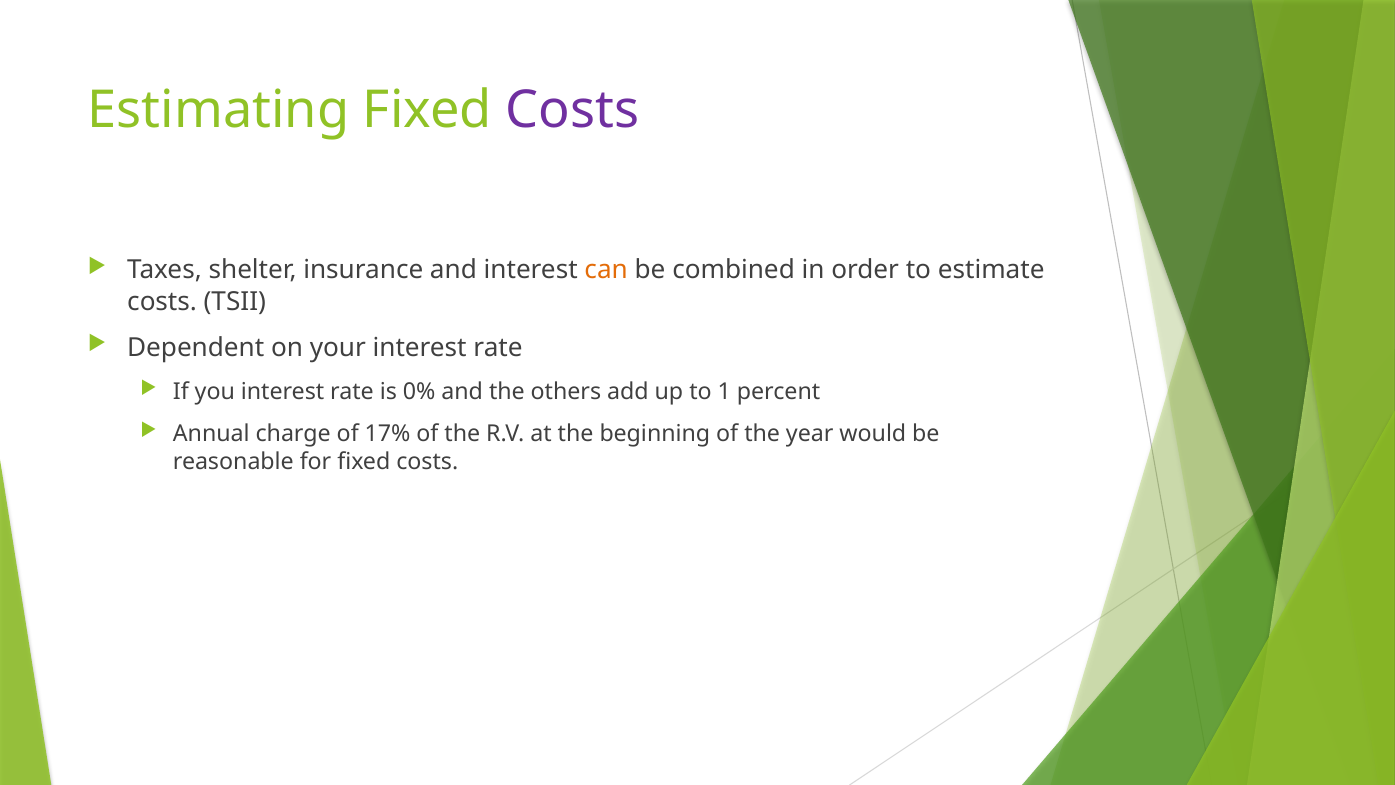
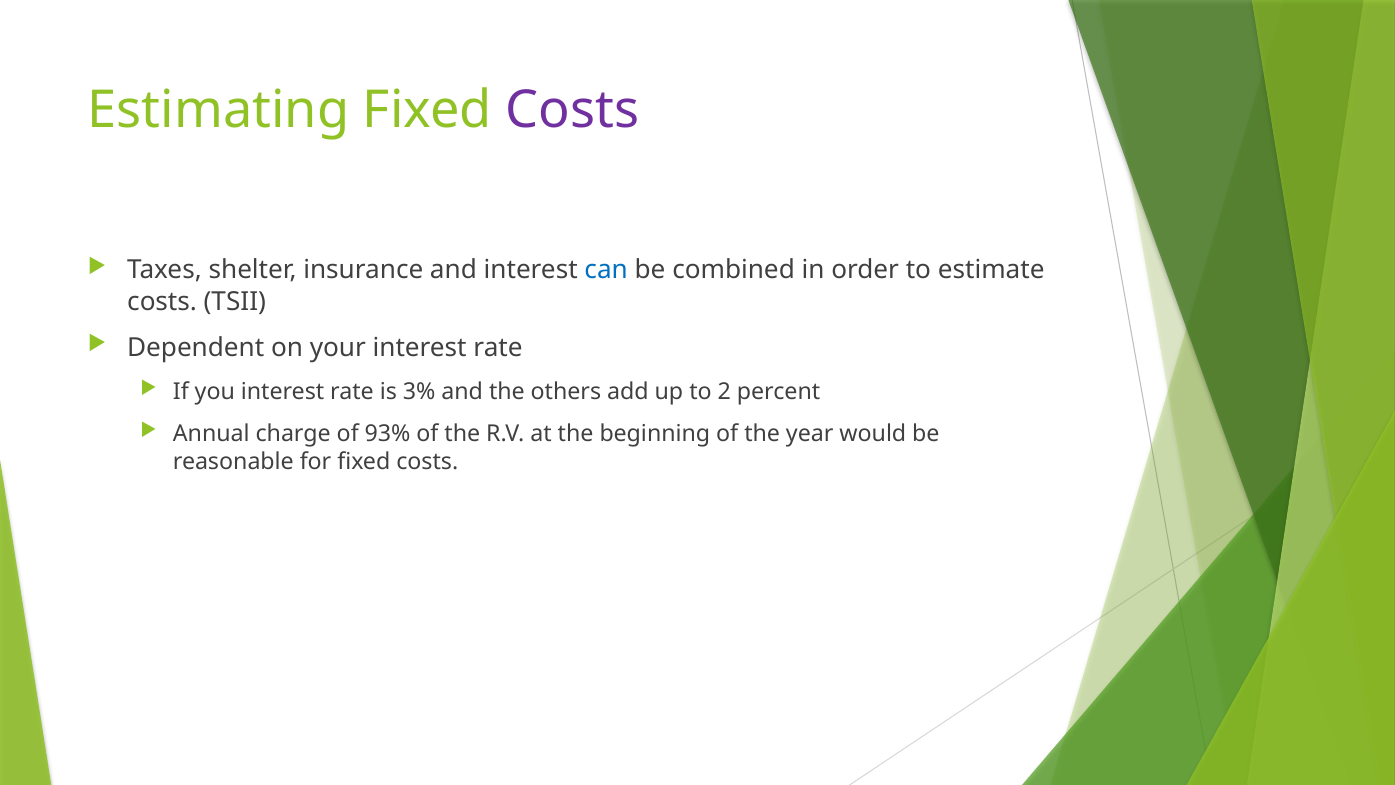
can colour: orange -> blue
0%: 0% -> 3%
1: 1 -> 2
17%: 17% -> 93%
